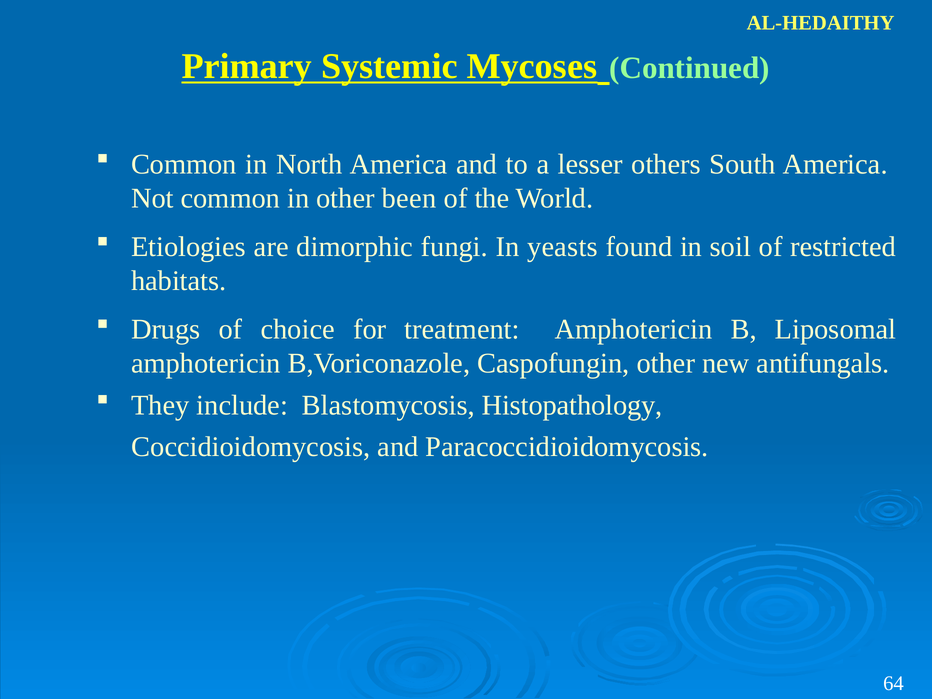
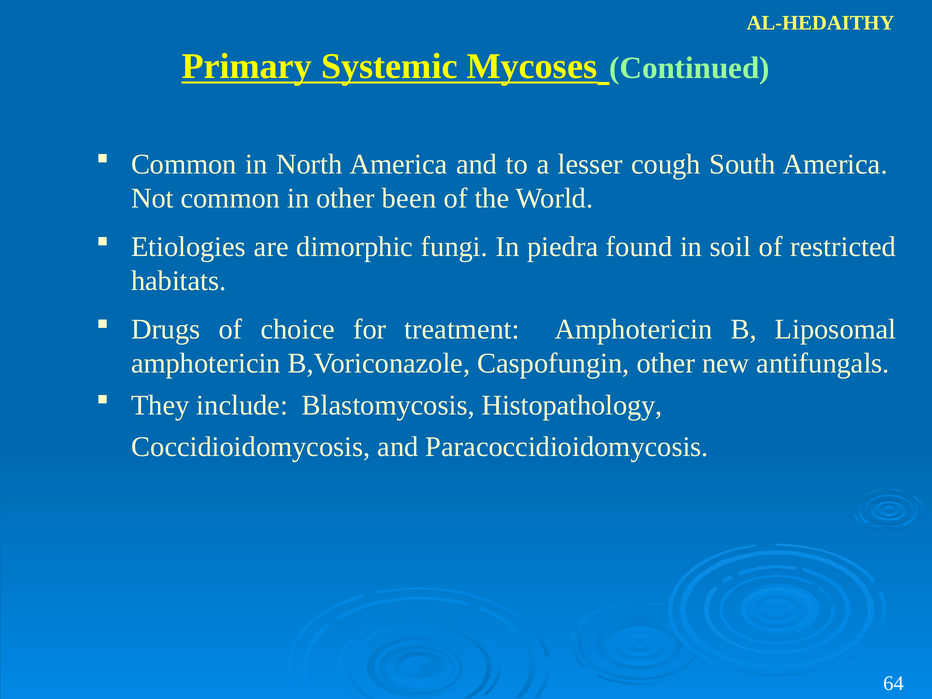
others: others -> cough
yeasts: yeasts -> piedra
